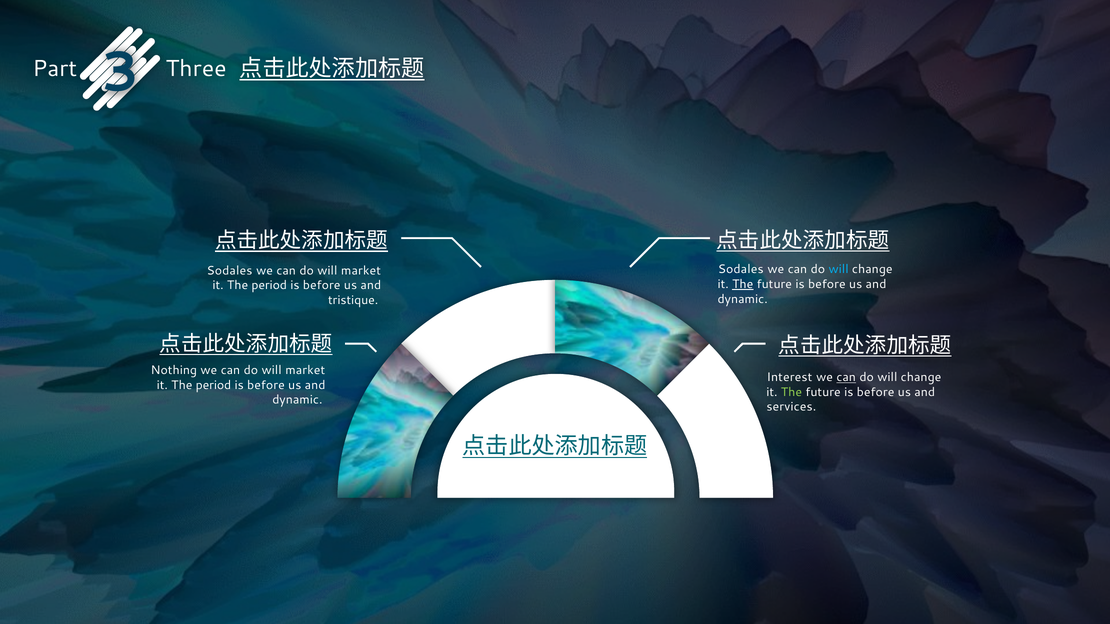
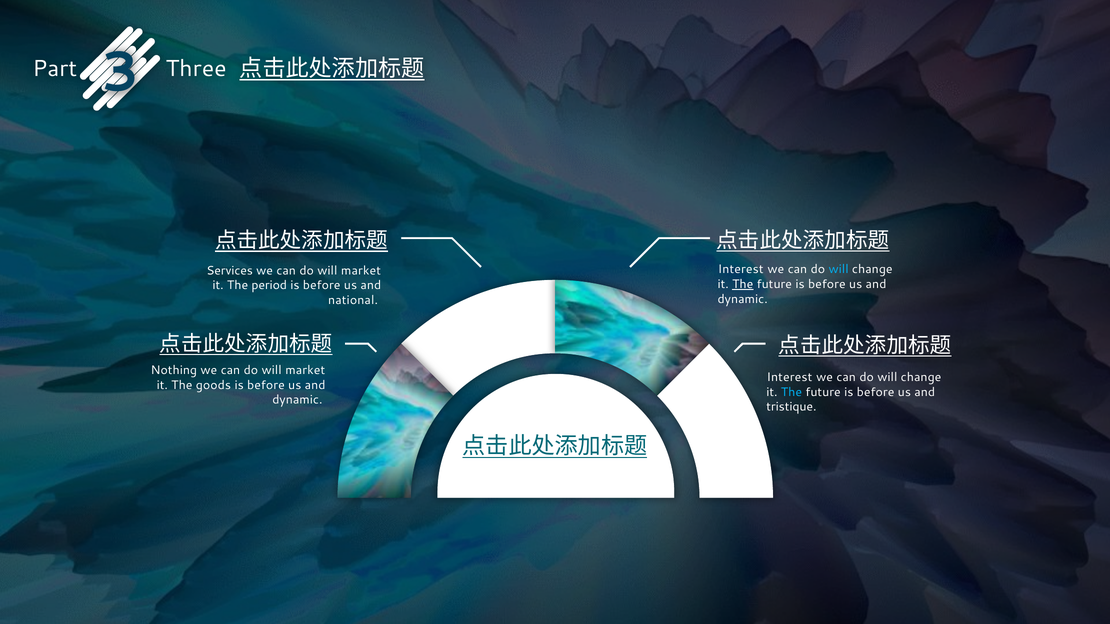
Sodales at (741, 270): Sodales -> Interest
Sodales at (229, 271): Sodales -> Services
tristique: tristique -> national
can at (846, 378) underline: present -> none
period at (213, 385): period -> goods
The at (791, 392) colour: light green -> light blue
services: services -> tristique
